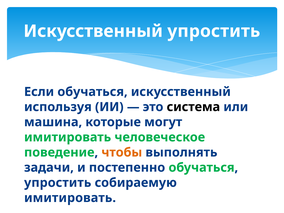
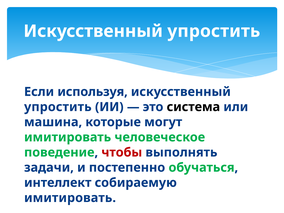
Если обучаться: обучаться -> используя
используя at (58, 107): используя -> упростить
чтобы colour: orange -> red
упростить at (58, 183): упростить -> интеллект
